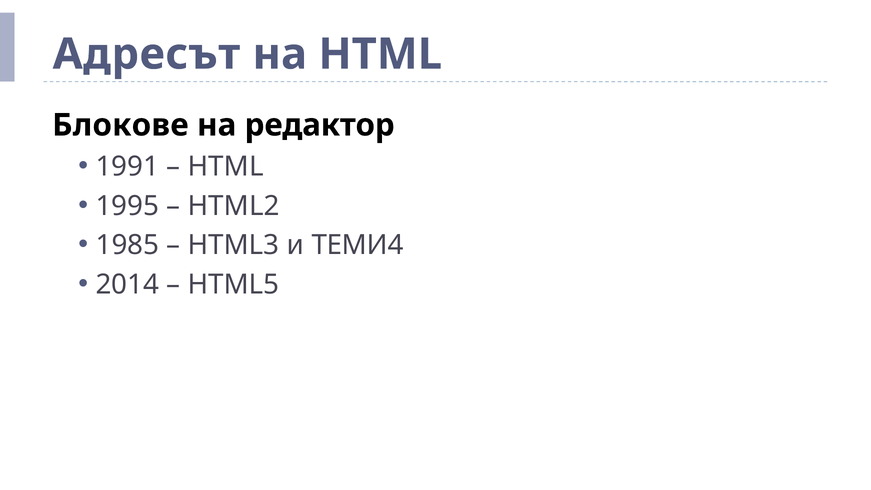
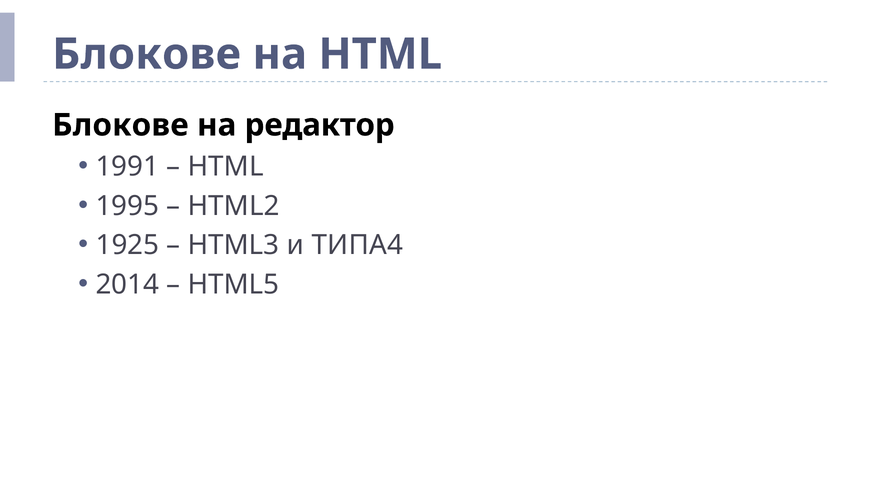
Адресът at (146, 54): Адресът -> Блокове
1985: 1985 -> 1925
ТЕМИ4: ТЕМИ4 -> ТИПА4
